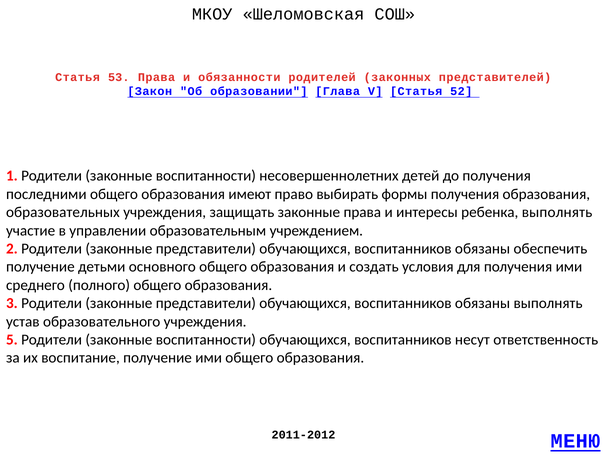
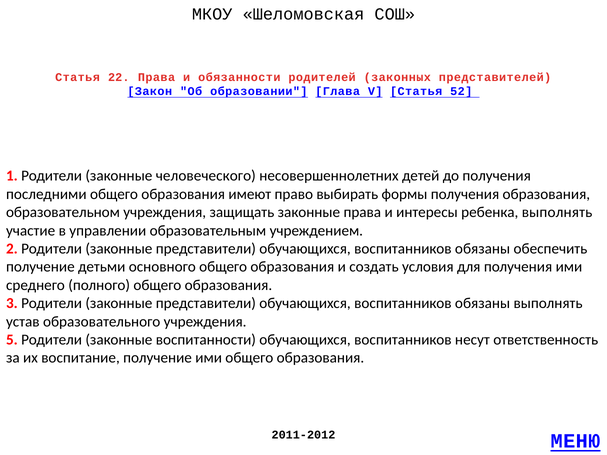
53: 53 -> 22
1 Родители законные воспитанности: воспитанности -> человеческого
образовательных: образовательных -> образовательном
